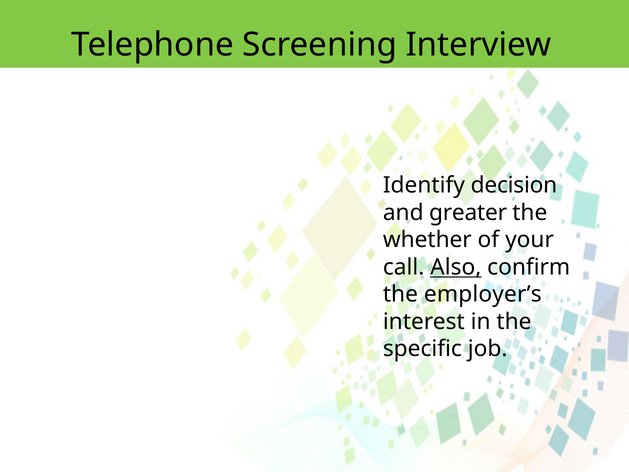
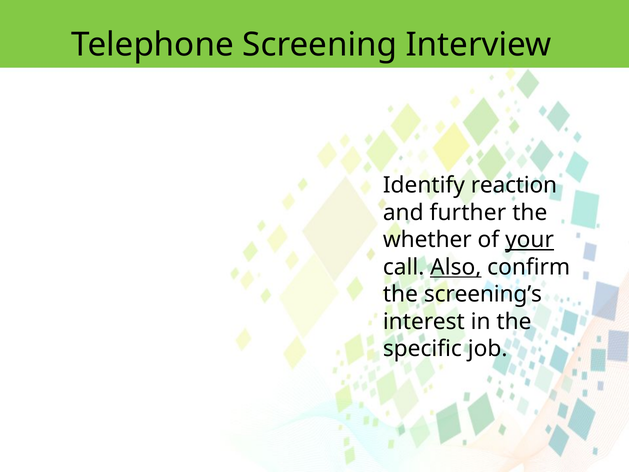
decision: decision -> reaction
greater: greater -> further
your underline: none -> present
employer’s: employer’s -> screening’s
